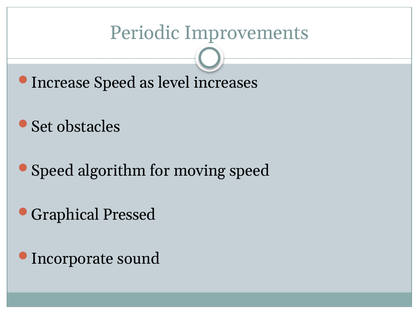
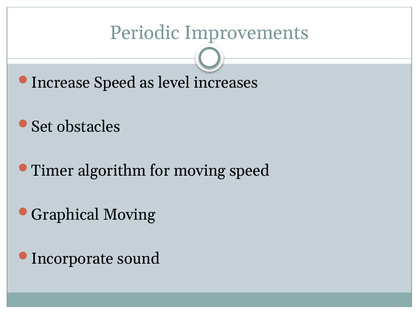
Speed at (53, 171): Speed -> Timer
Graphical Pressed: Pressed -> Moving
